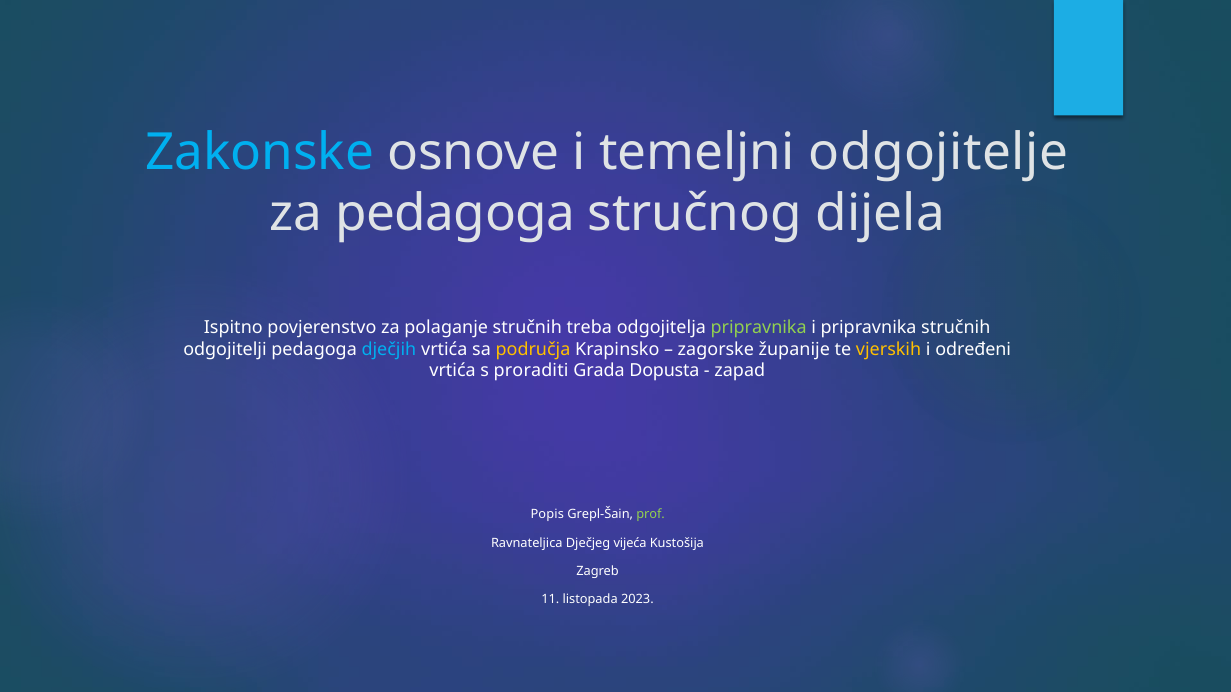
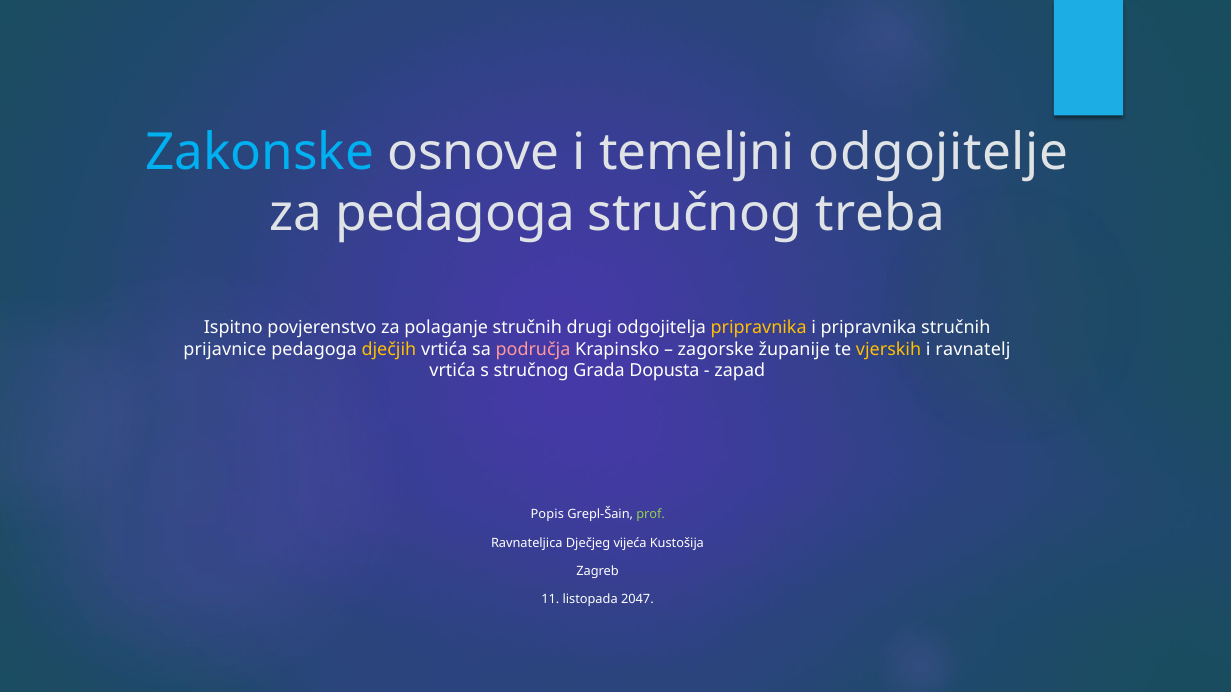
dijela: dijela -> treba
treba: treba -> drugi
pripravnika at (759, 328) colour: light green -> yellow
odgojitelji: odgojitelji -> prijavnice
dječjih colour: light blue -> yellow
područja colour: yellow -> pink
određeni: određeni -> ravnatelj
s proraditi: proraditi -> stručnog
2023: 2023 -> 2047
